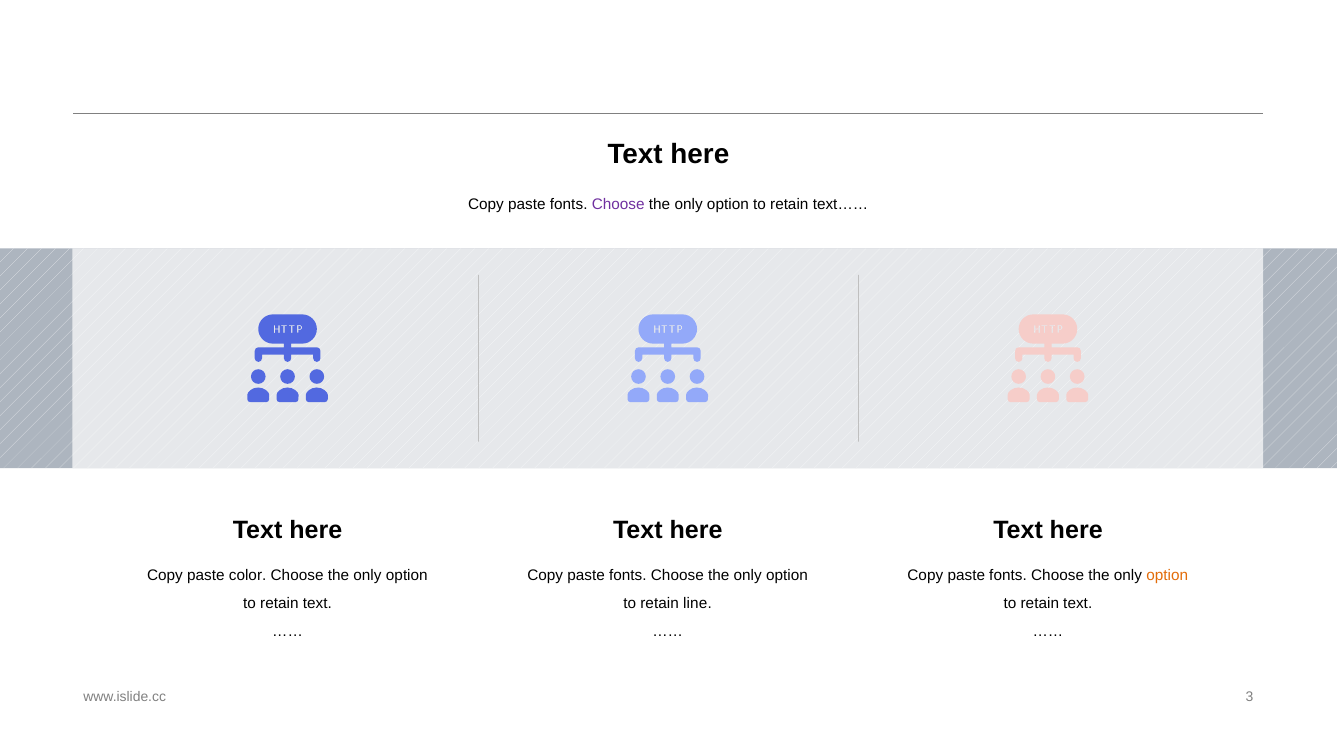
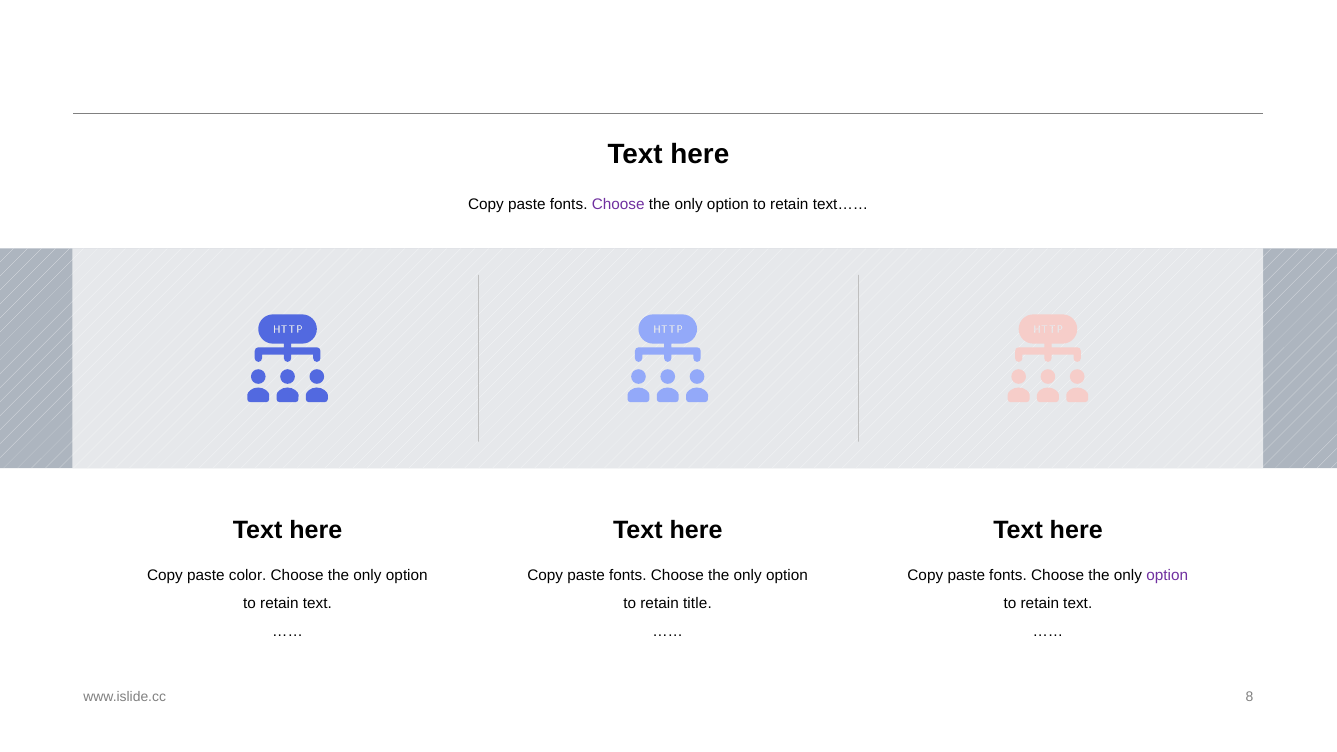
option at (1167, 576) colour: orange -> purple
line: line -> title
3: 3 -> 8
